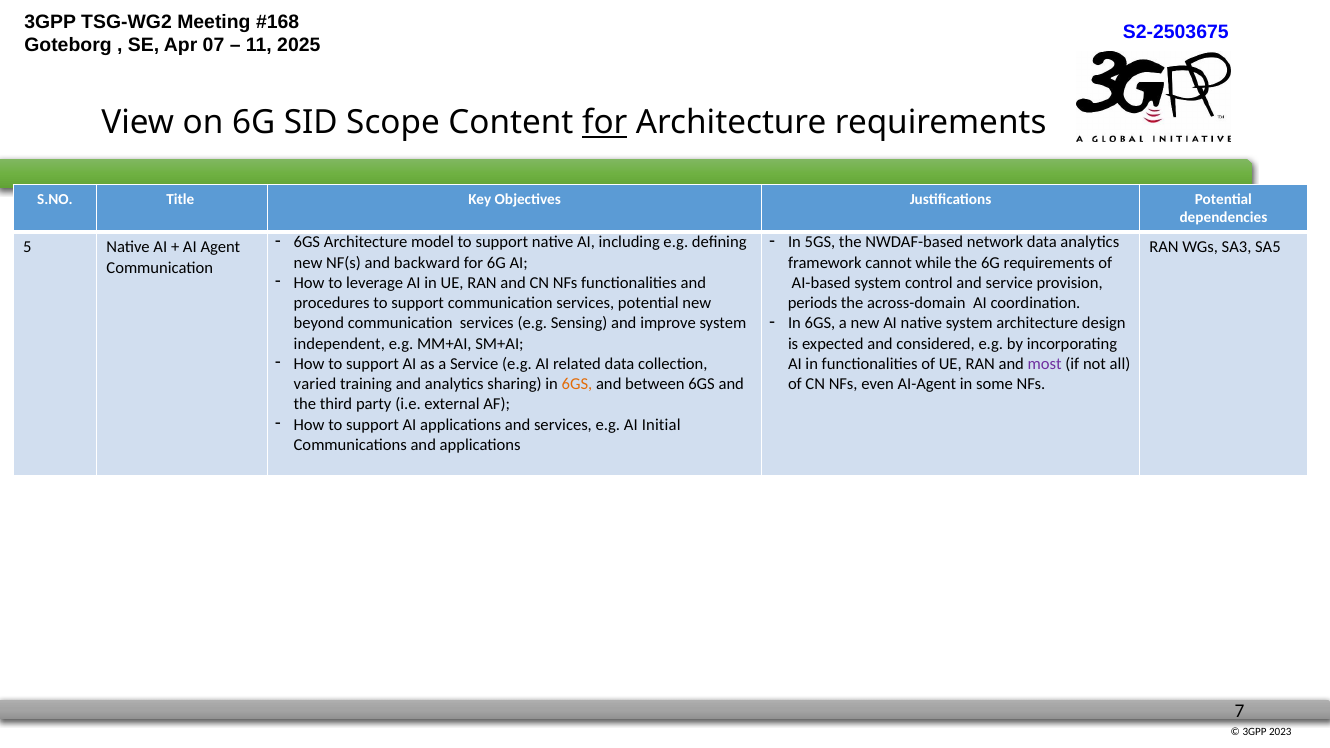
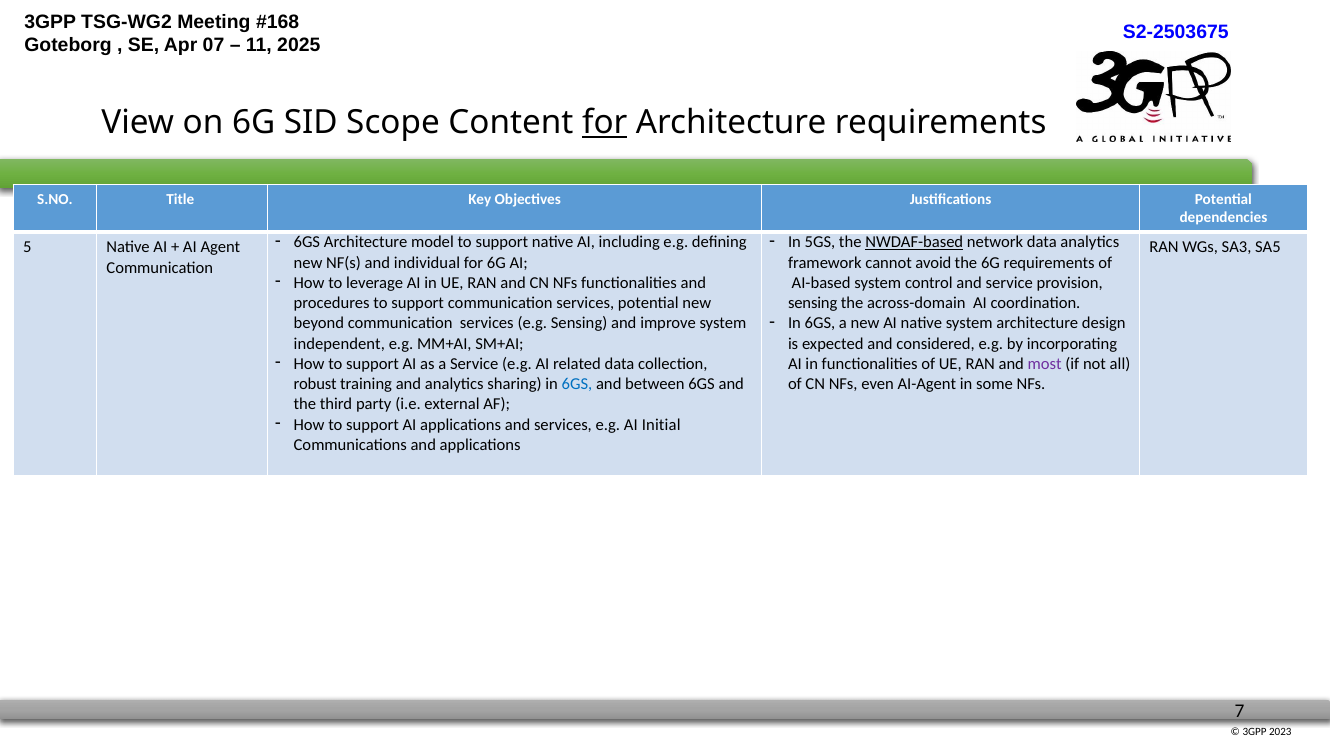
NWDAF-based underline: none -> present
backward: backward -> individual
while: while -> avoid
periods at (813, 303): periods -> sensing
varied: varied -> robust
6GS at (577, 384) colour: orange -> blue
